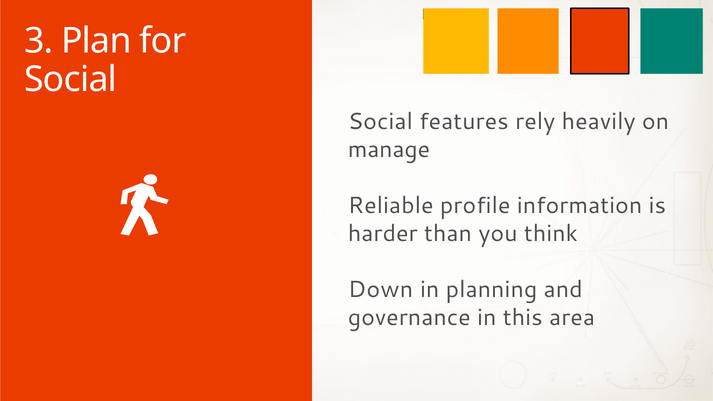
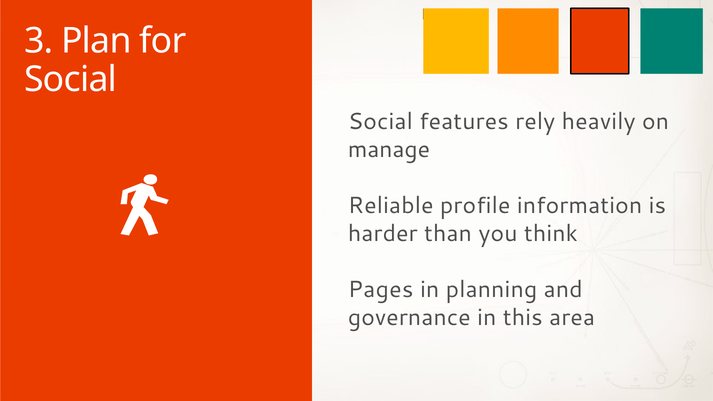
Down: Down -> Pages
